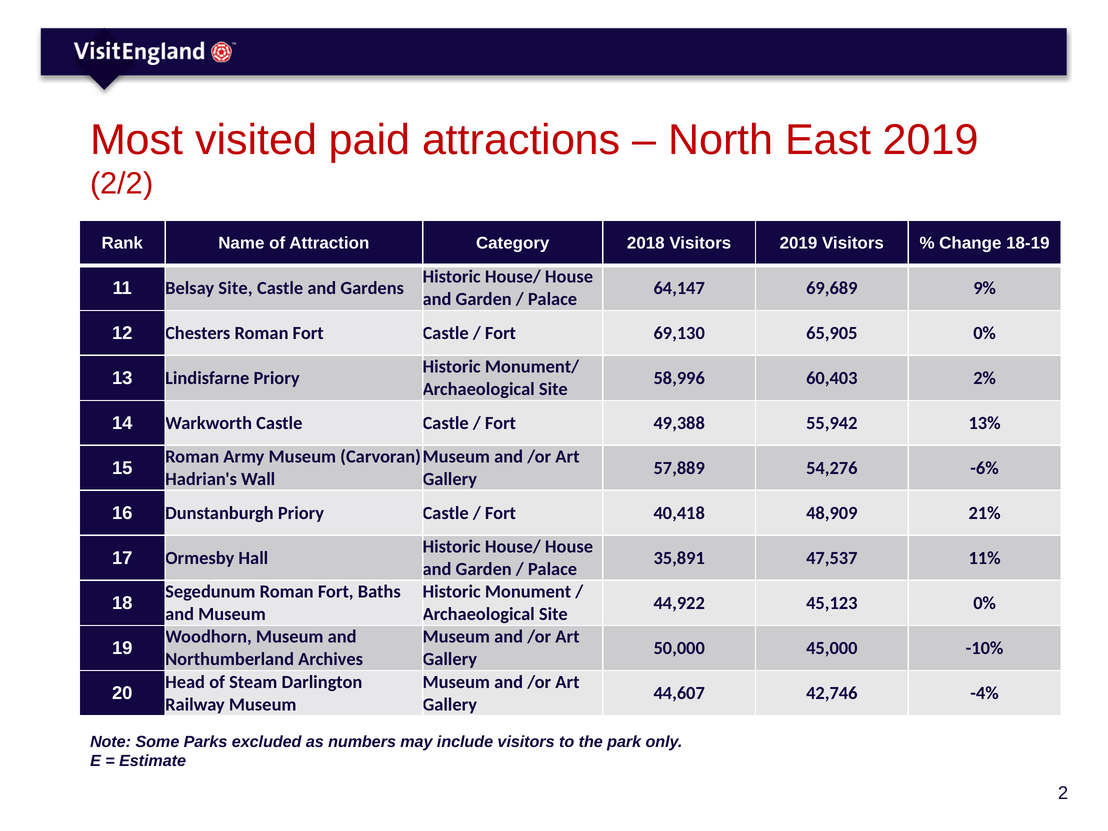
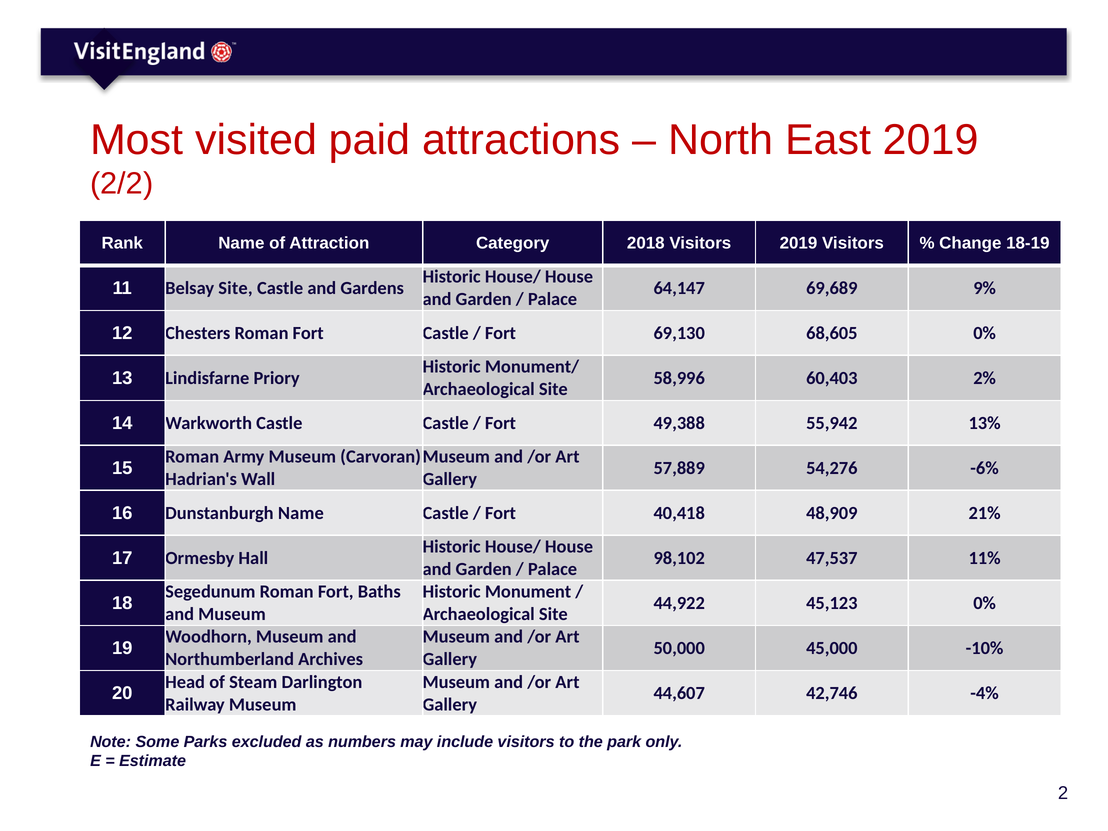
65,905: 65,905 -> 68,605
Dunstanburgh Priory: Priory -> Name
35,891: 35,891 -> 98,102
